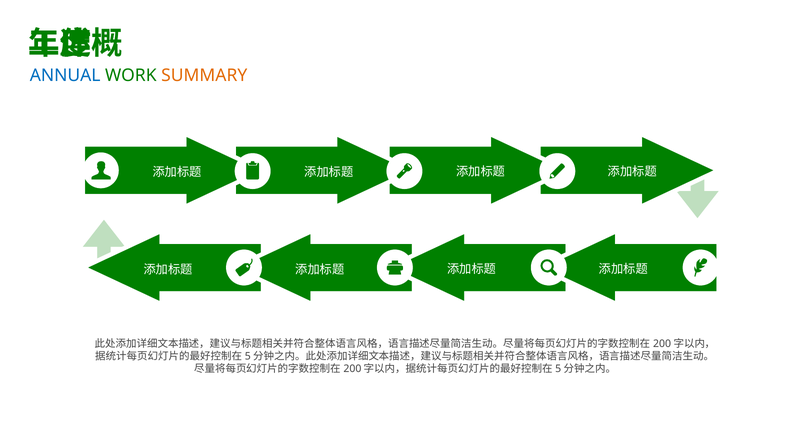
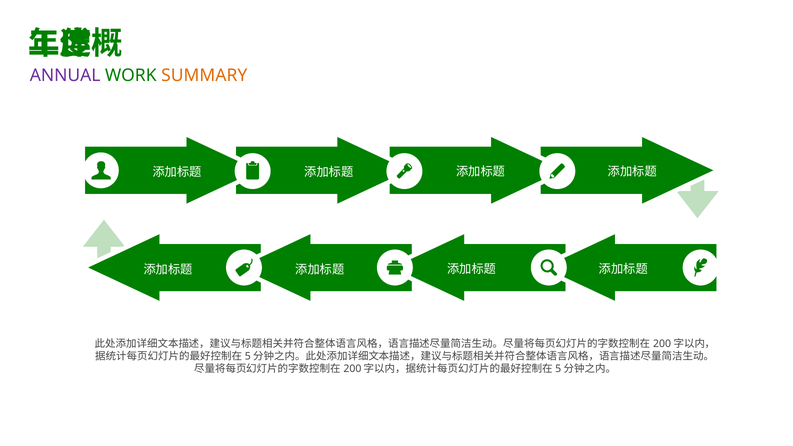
ANNUAL colour: blue -> purple
